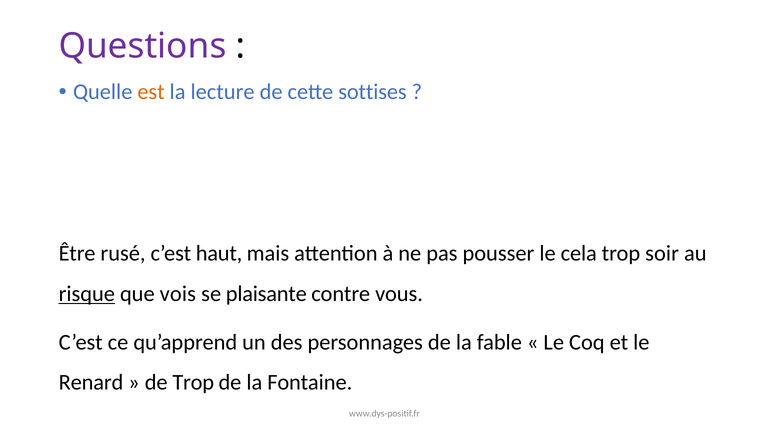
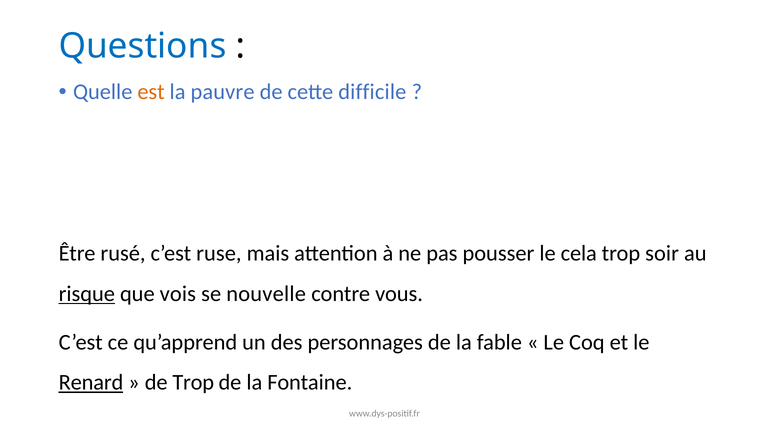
Questions colour: purple -> blue
lecture: lecture -> pauvre
sottises: sottises -> difficile
haut: haut -> ruse
plaisante: plaisante -> nouvelle
Renard underline: none -> present
